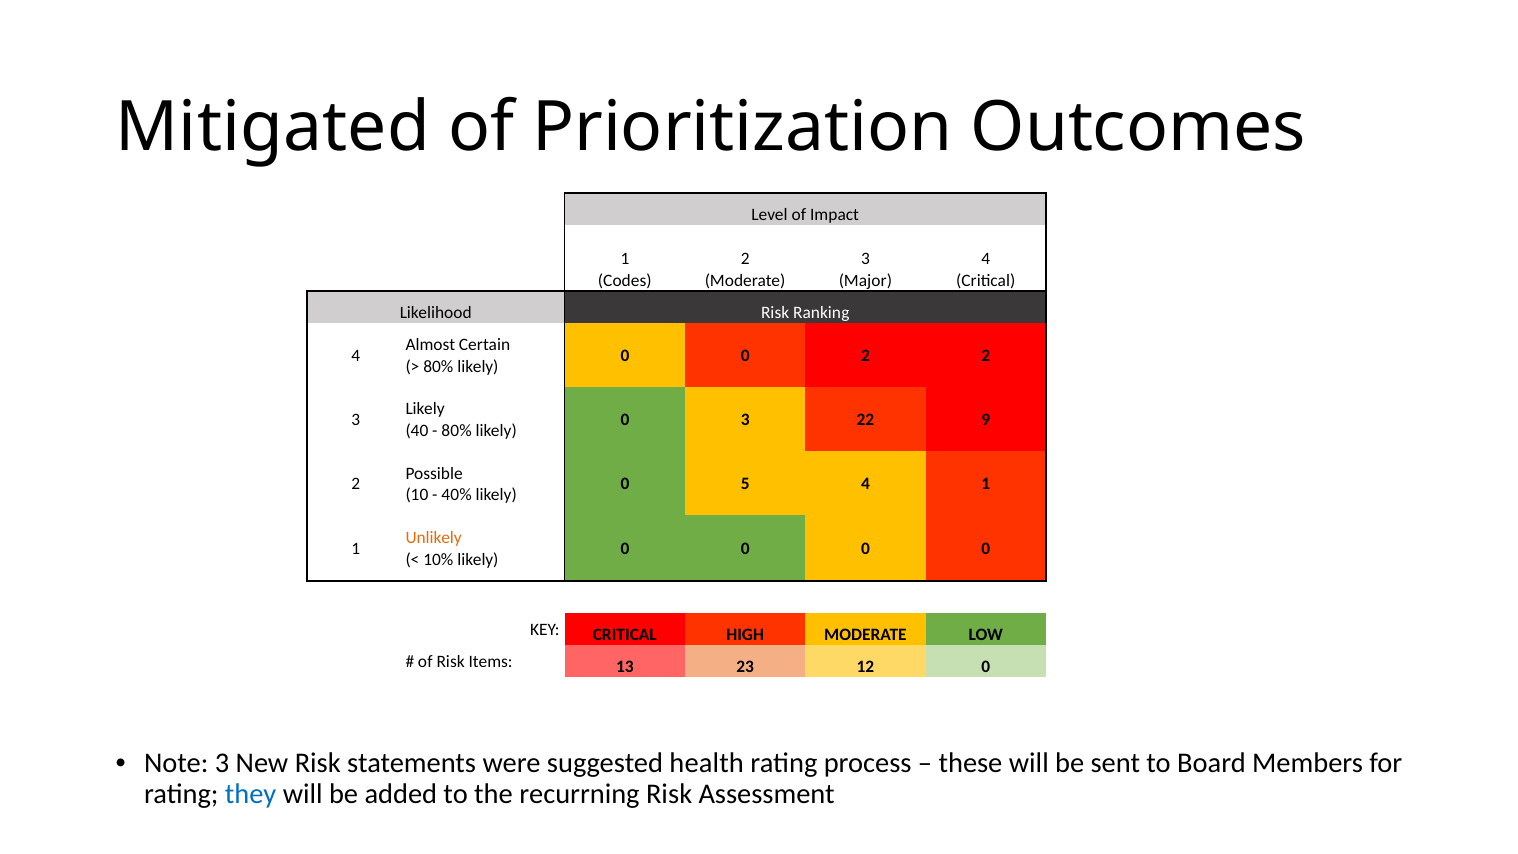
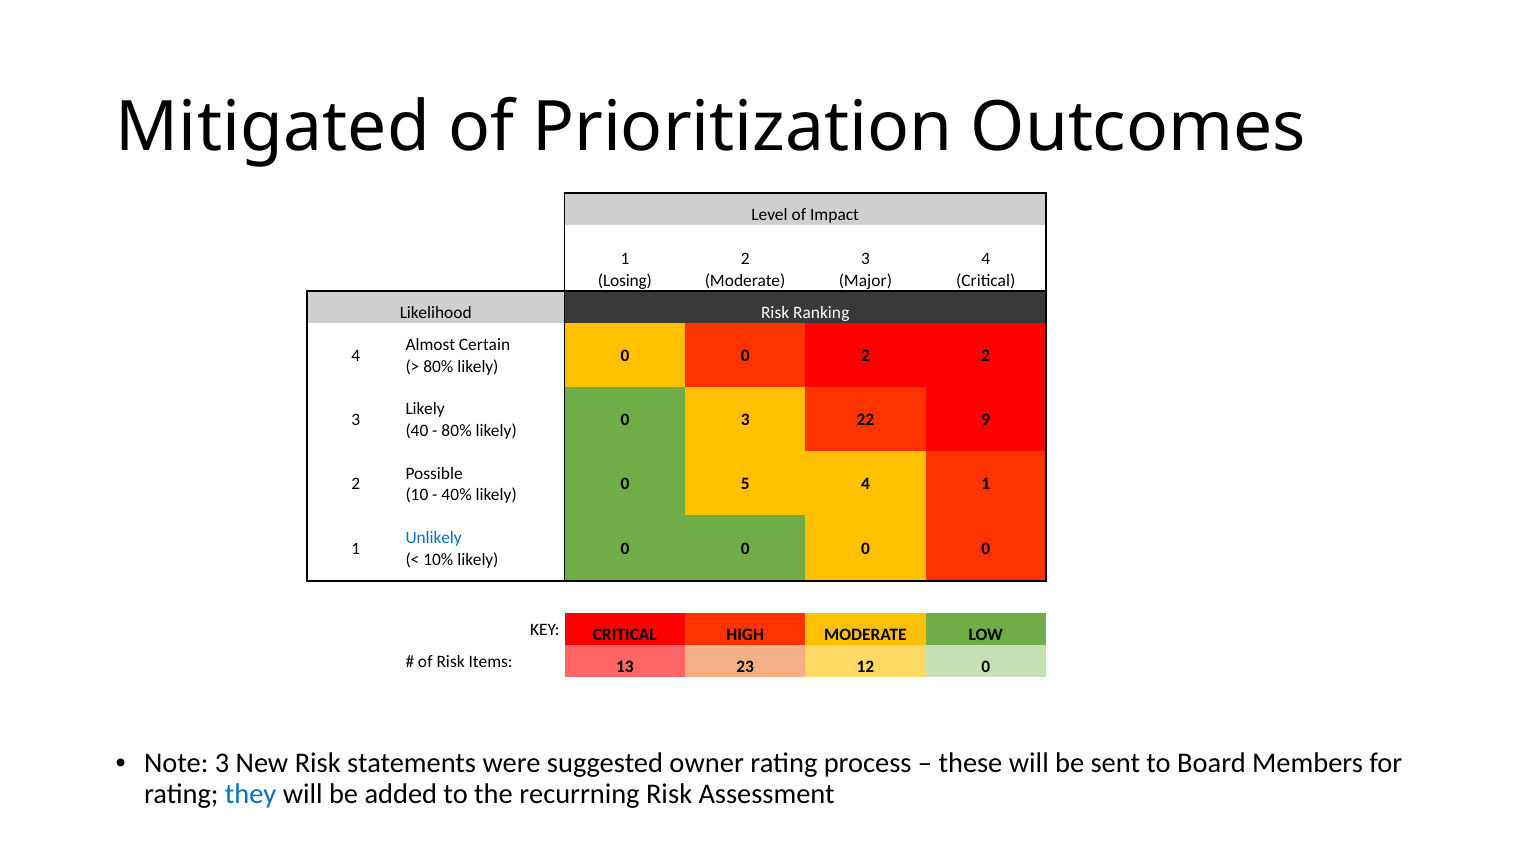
Codes: Codes -> Losing
Unlikely colour: orange -> blue
health: health -> owner
